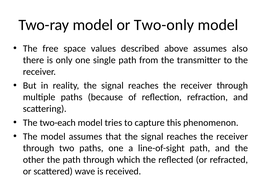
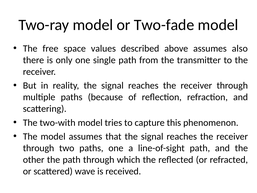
Two-only: Two-only -> Two-fade
two-each: two-each -> two-with
